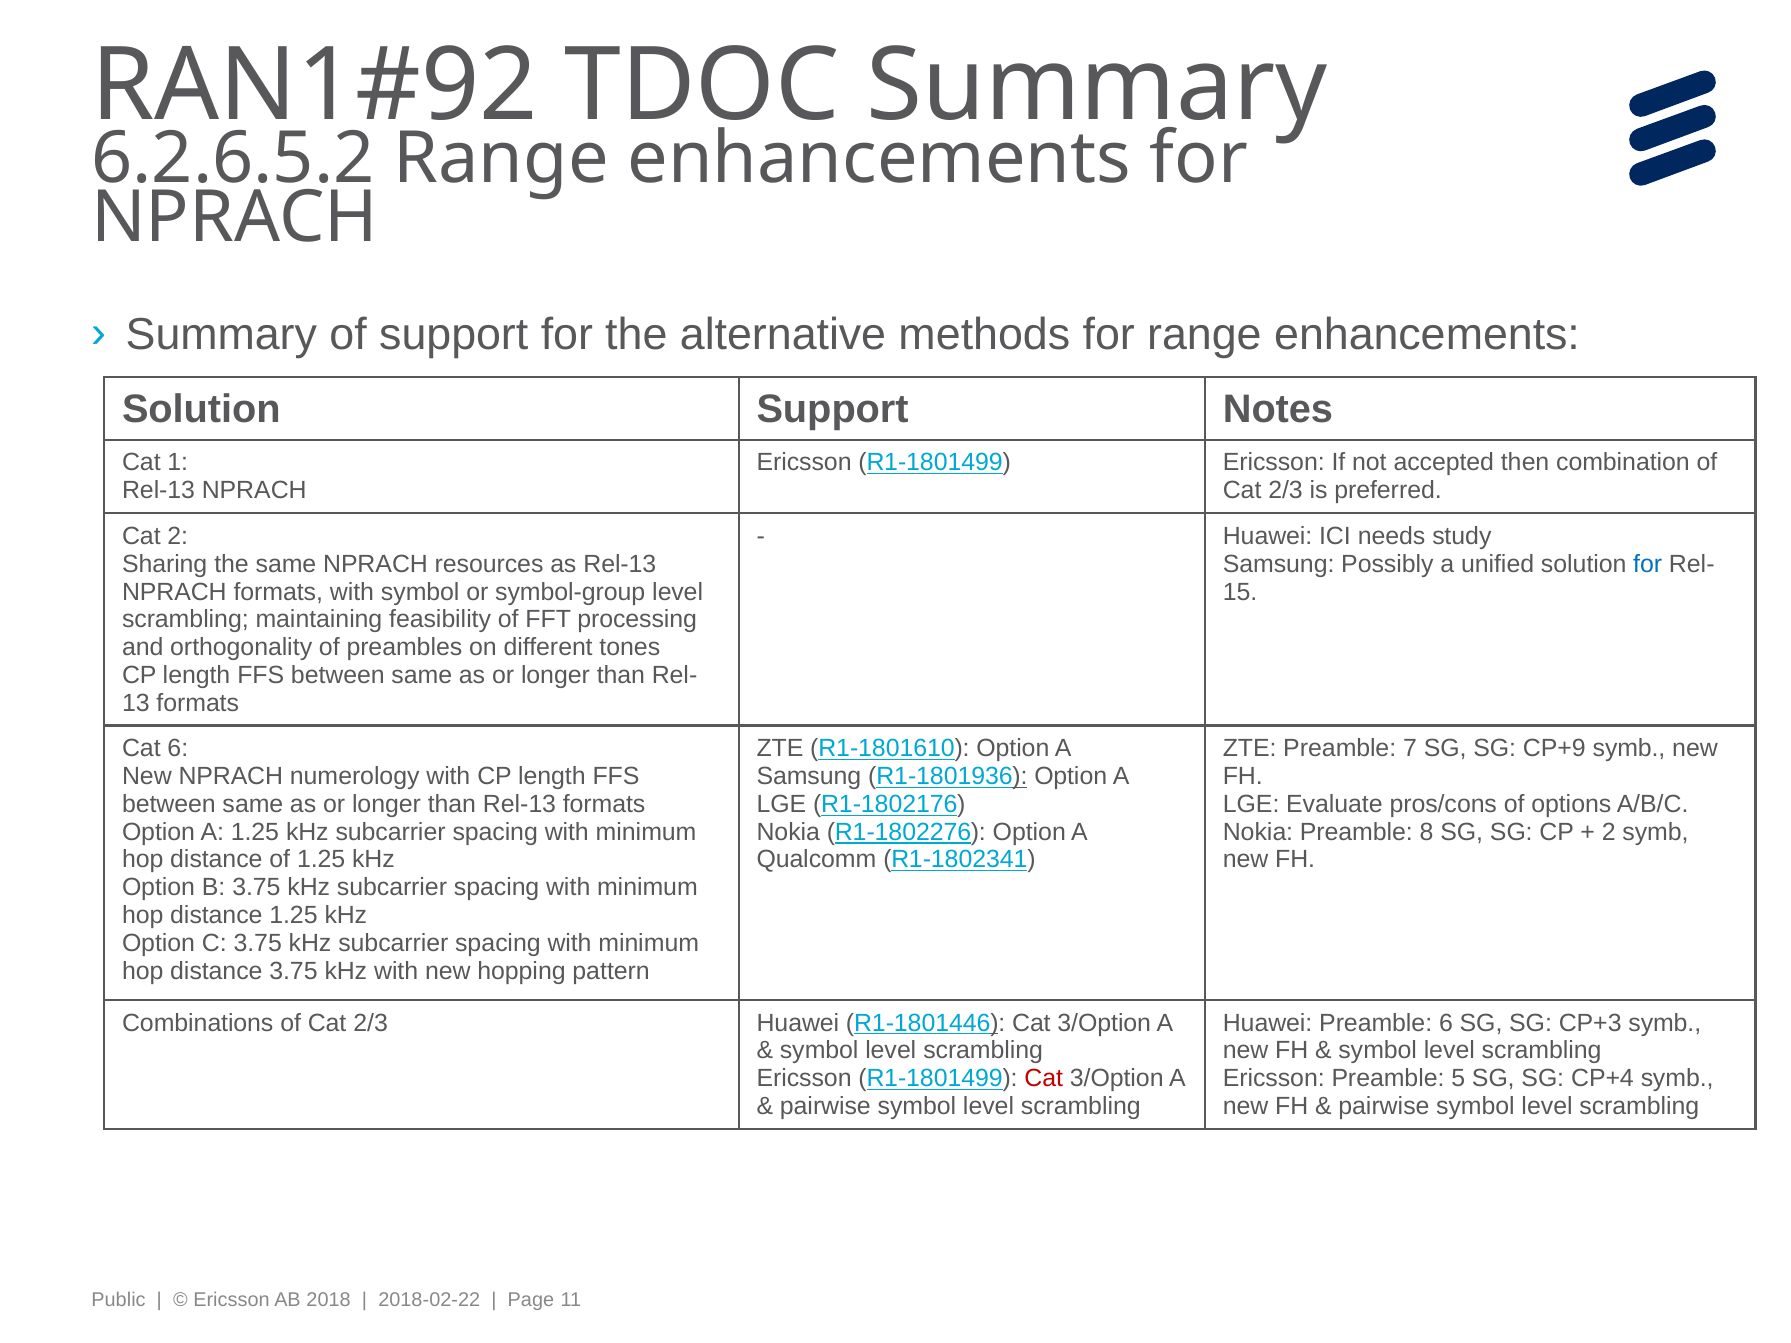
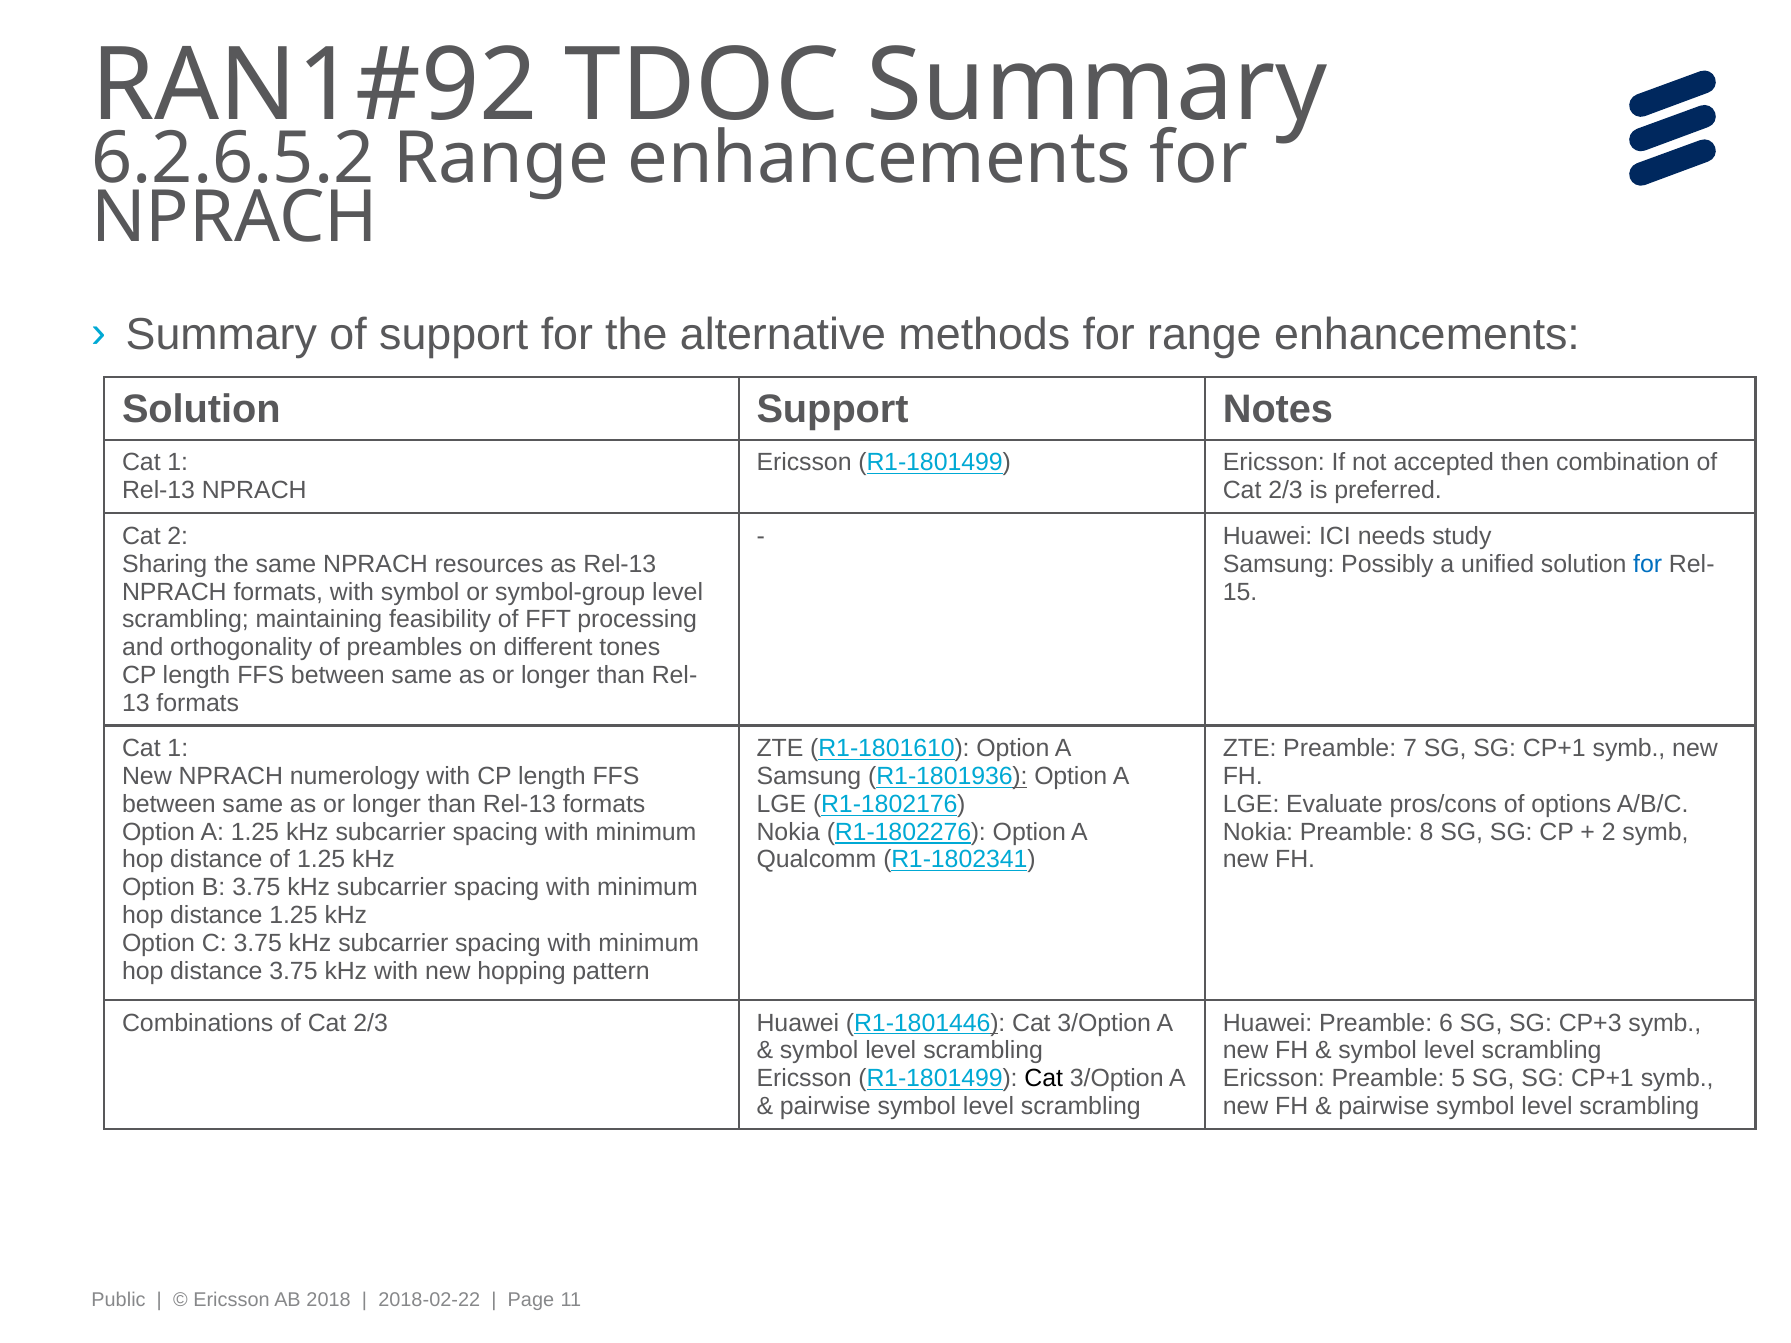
6 at (178, 749): 6 -> 1
7 SG SG CP+9: CP+9 -> CP+1
Cat at (1044, 1079) colour: red -> black
5 SG SG CP+4: CP+4 -> CP+1
